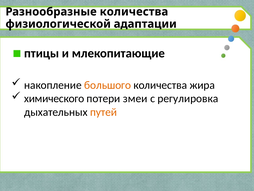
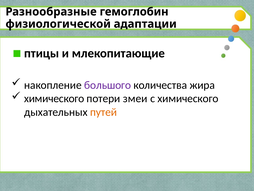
Разнообразные количества: количества -> гемоглобин
большого colour: orange -> purple
с регулировка: регулировка -> химического
